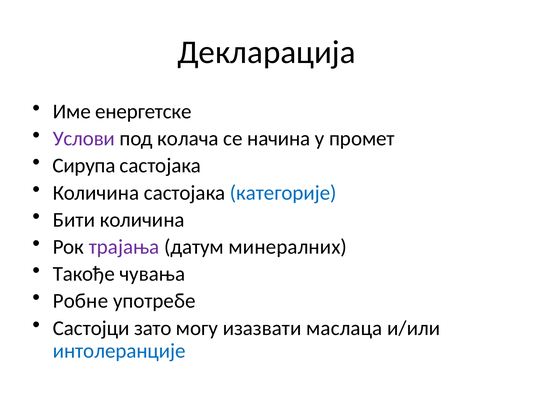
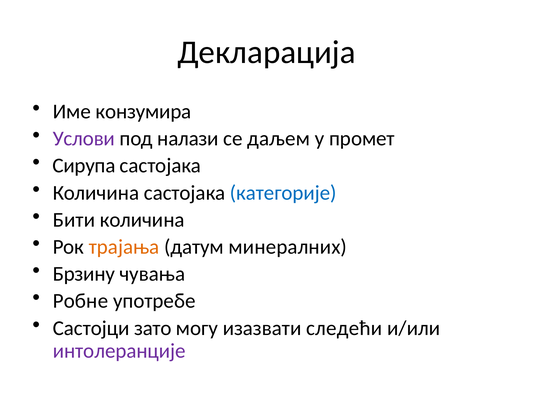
енергетске: енергетске -> конзумира
колача: колача -> налази
начина: начина -> даљем
трајања colour: purple -> orange
Такође: Такође -> Брзину
маслаца: маслаца -> следећи
интолеранције colour: blue -> purple
